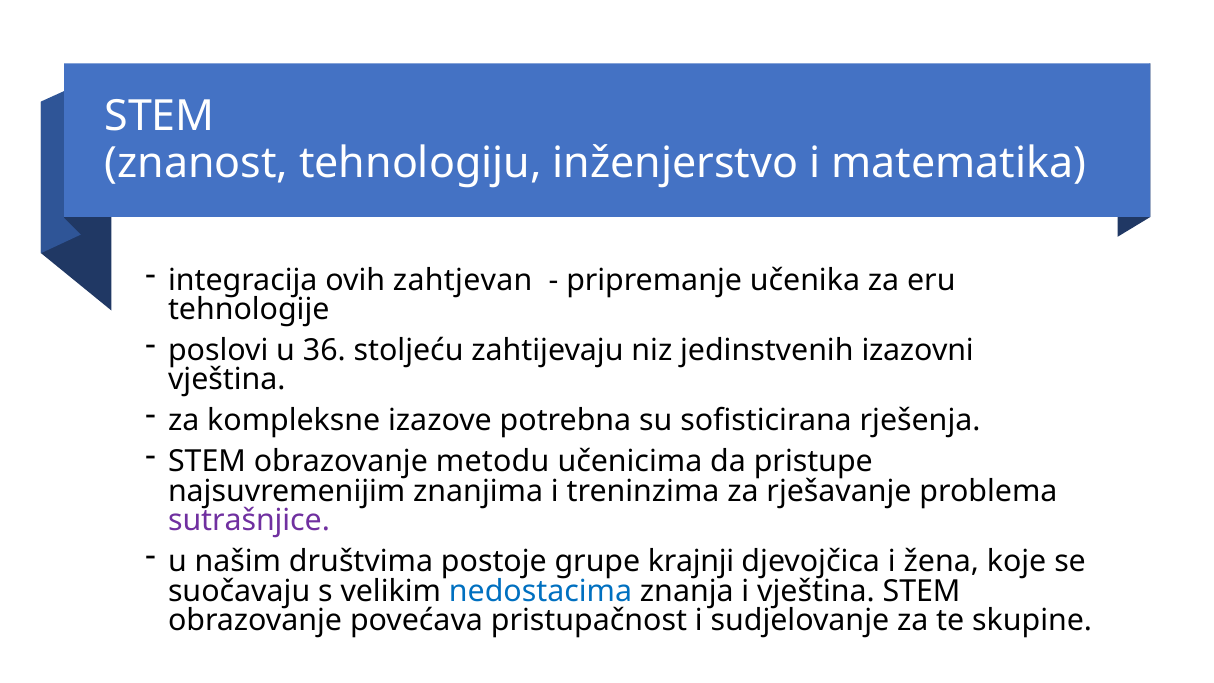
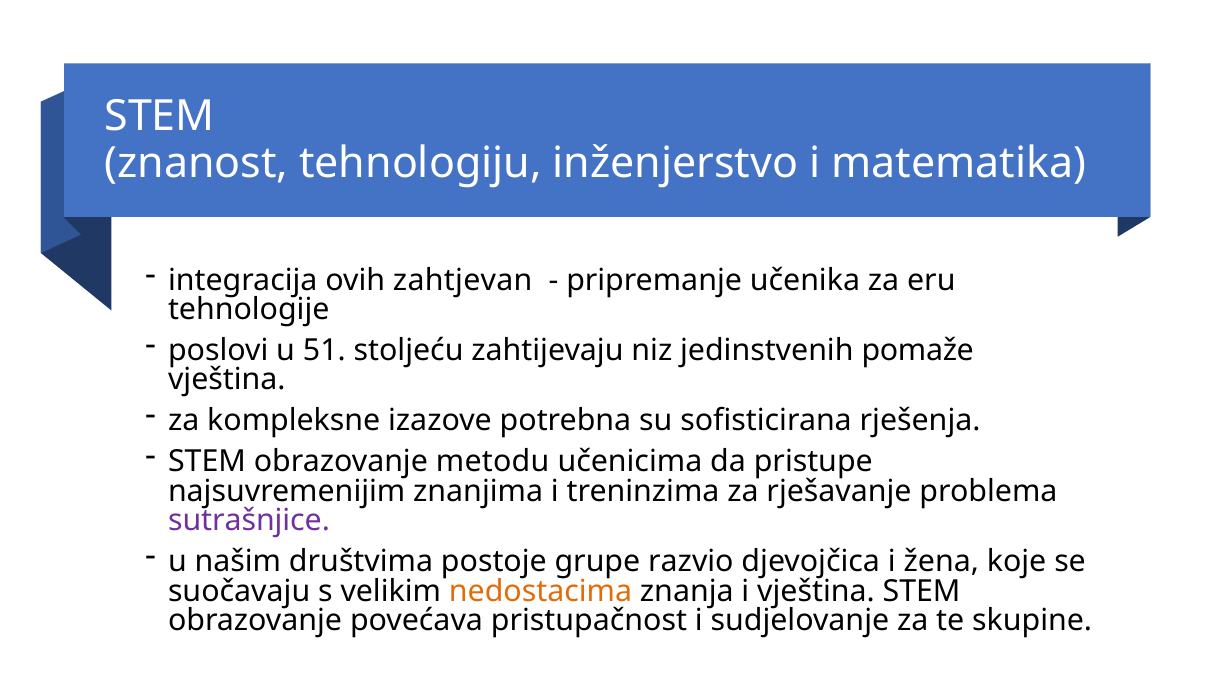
36: 36 -> 51
izazovni: izazovni -> pomaže
krajnji: krajnji -> razvio
nedostacima colour: blue -> orange
